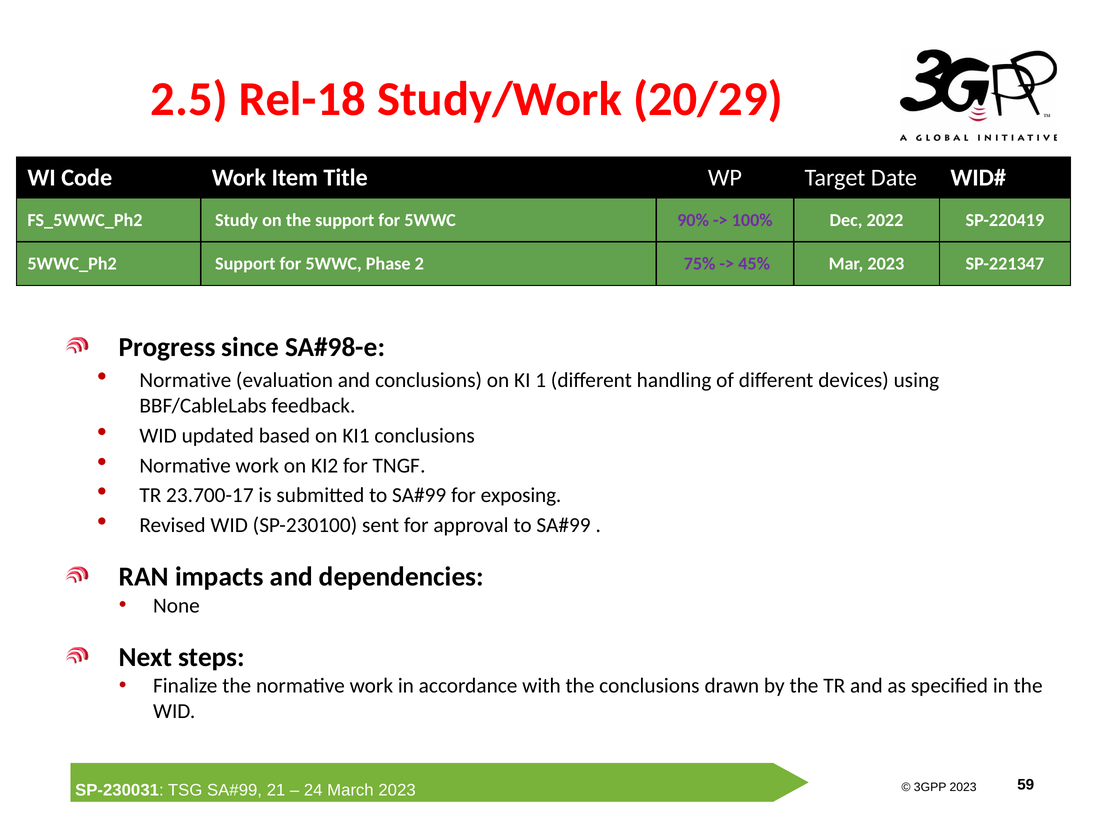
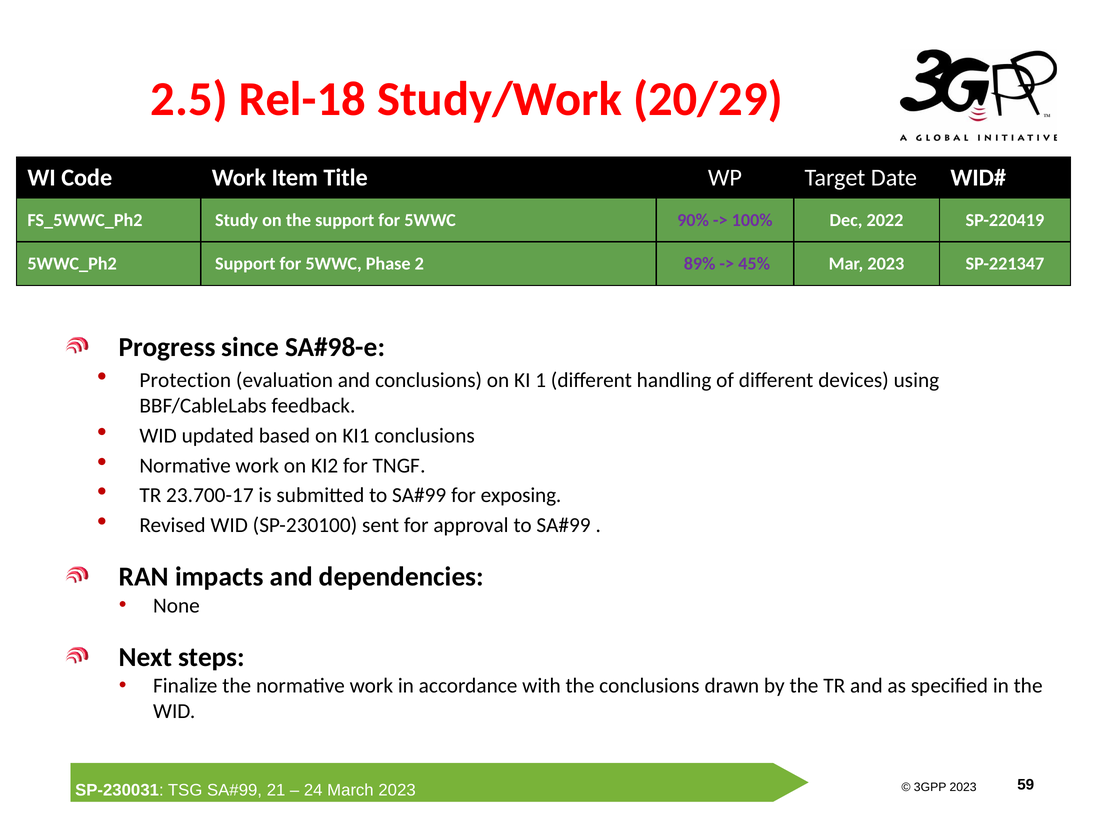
75%: 75% -> 89%
Normative at (185, 380): Normative -> Protection
